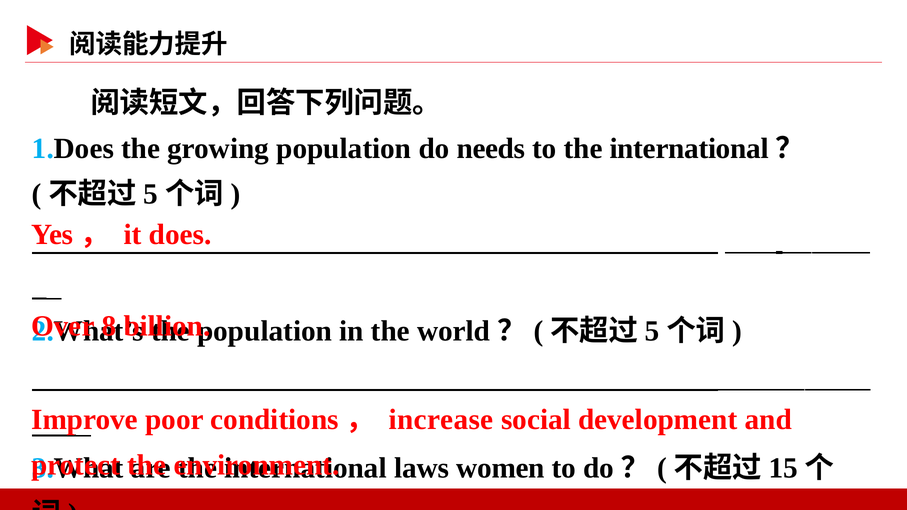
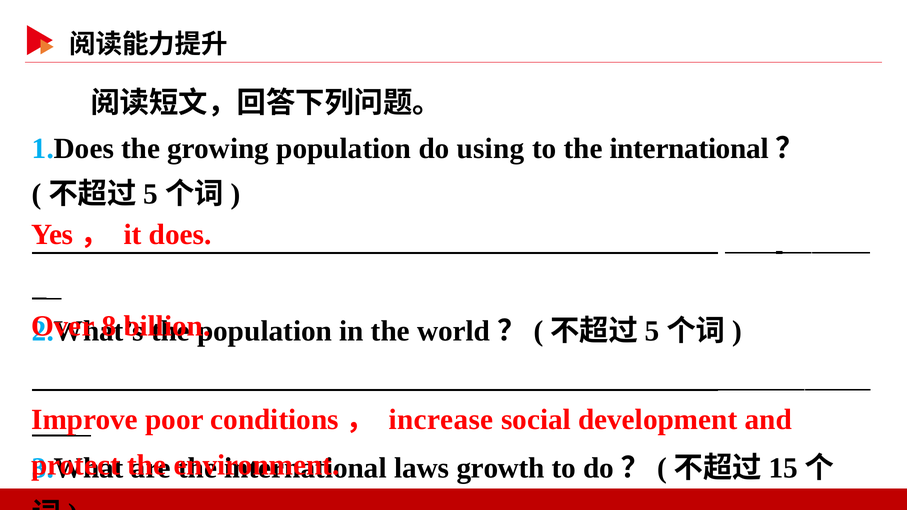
needs: needs -> using
women: women -> growth
